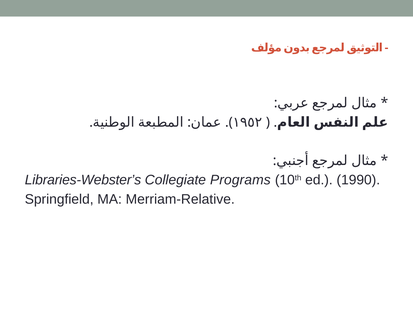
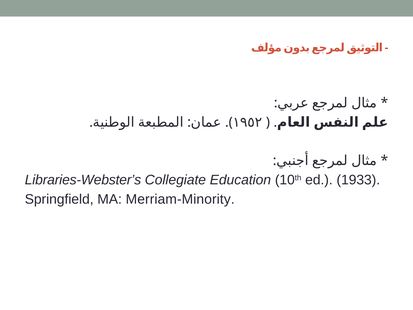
Programs: Programs -> Education
1990: 1990 -> 1933
Merriam-Relative: Merriam-Relative -> Merriam-Minority
